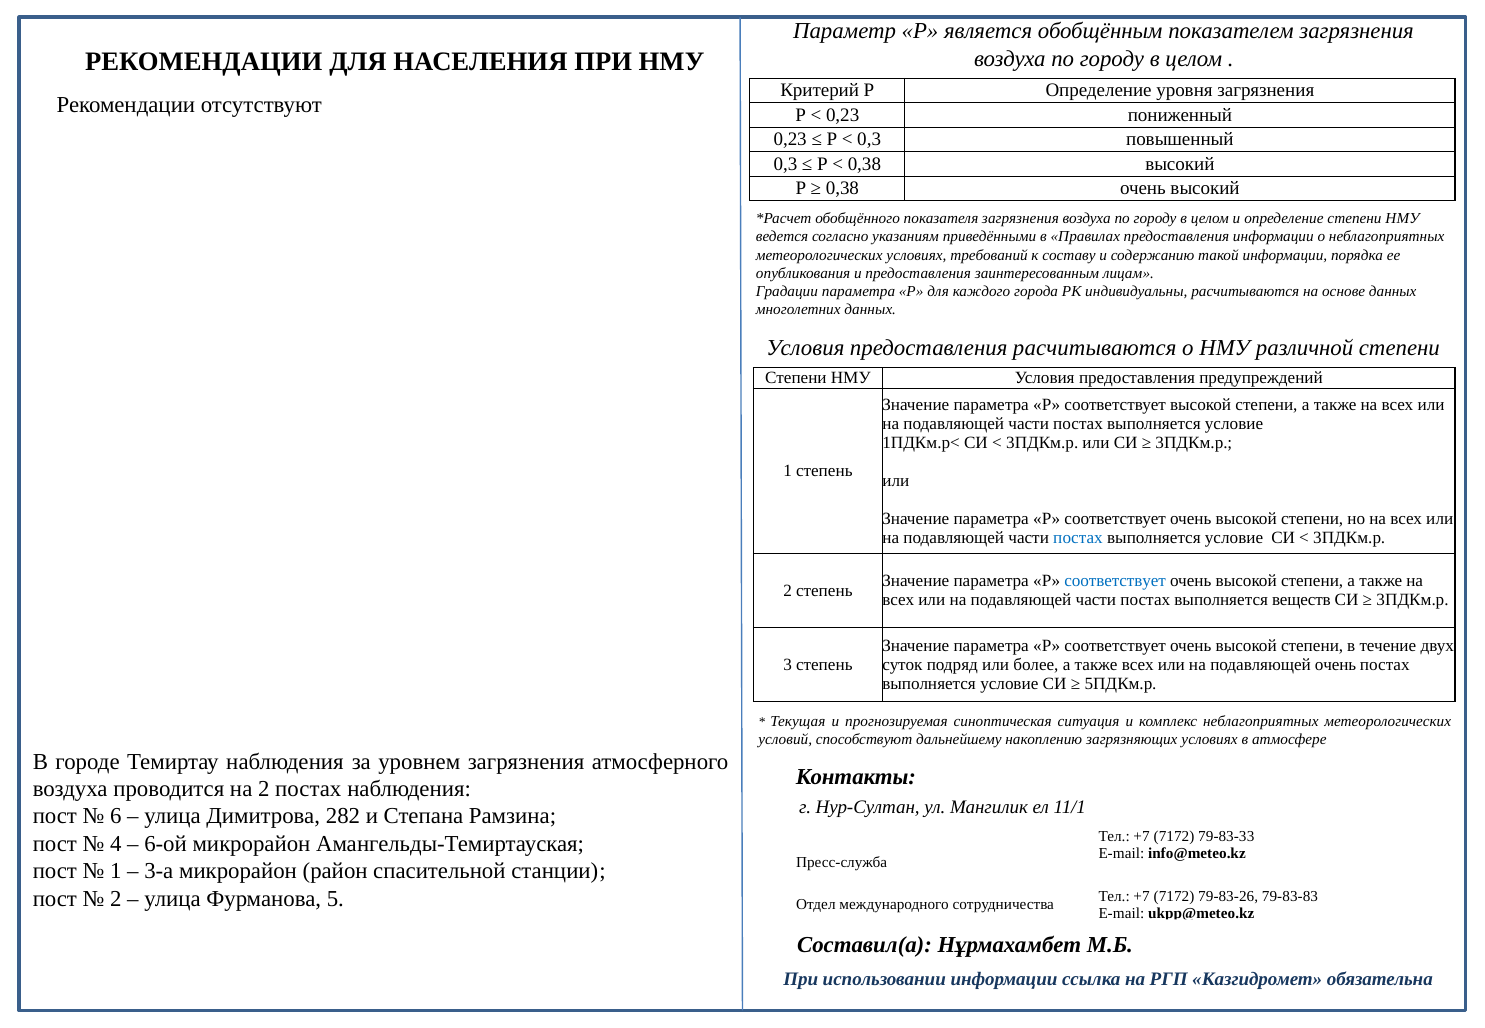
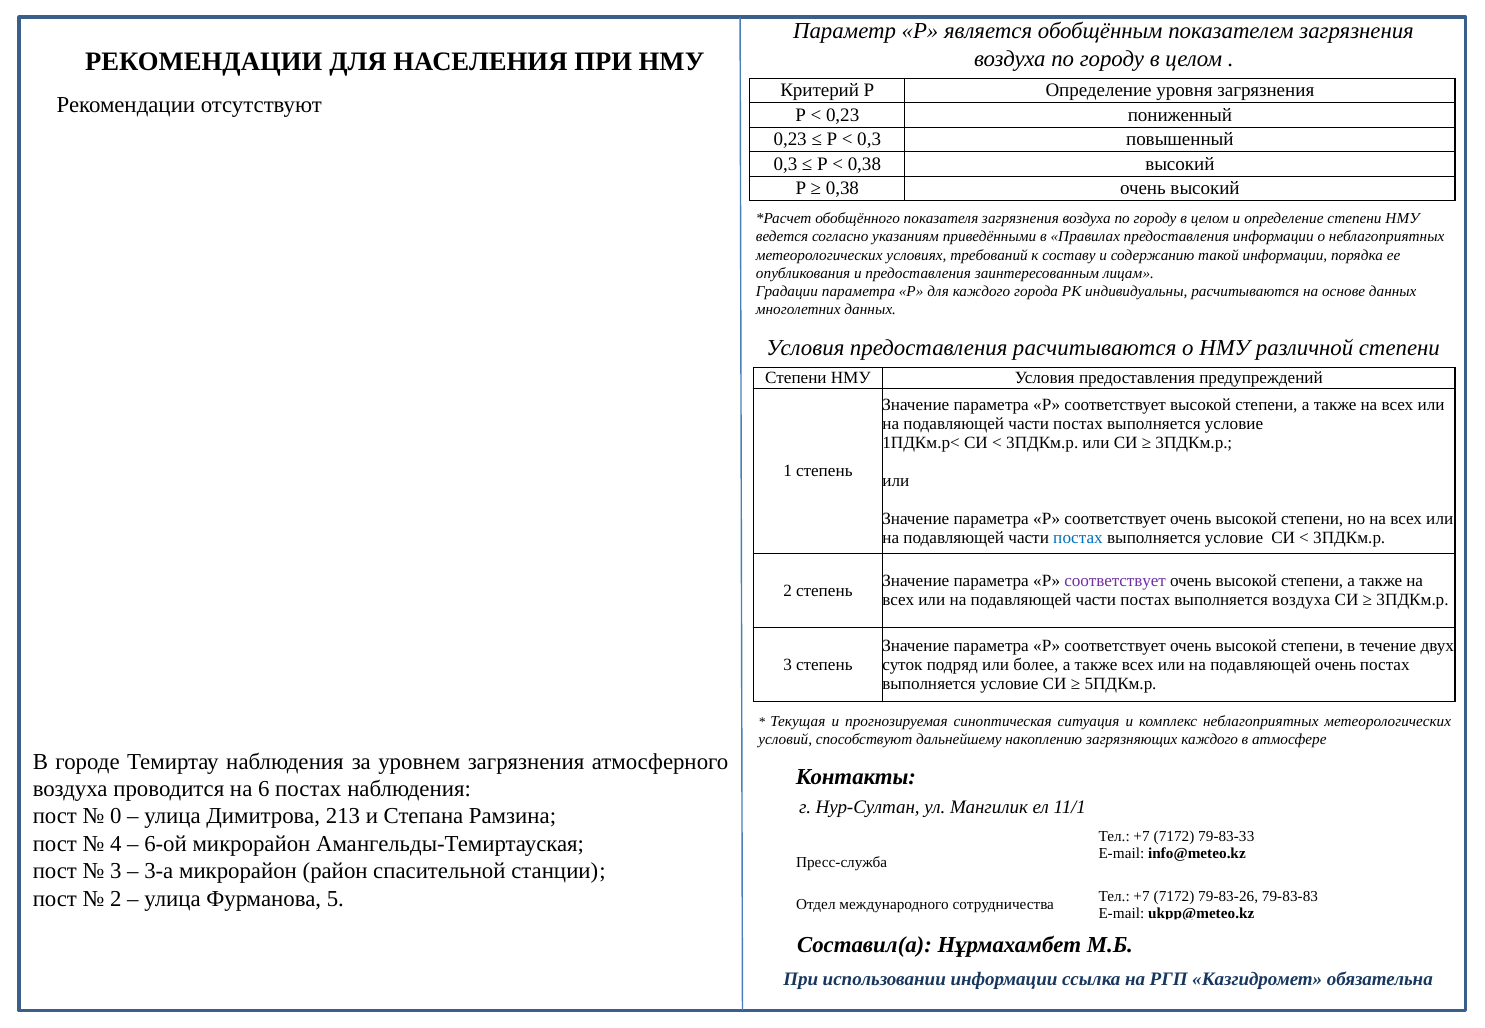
соответствует at (1115, 581) colour: blue -> purple
выполняется веществ: веществ -> воздуха
загрязняющих условиях: условиях -> каждого
на 2: 2 -> 6
6: 6 -> 0
282: 282 -> 213
1 at (116, 871): 1 -> 3
